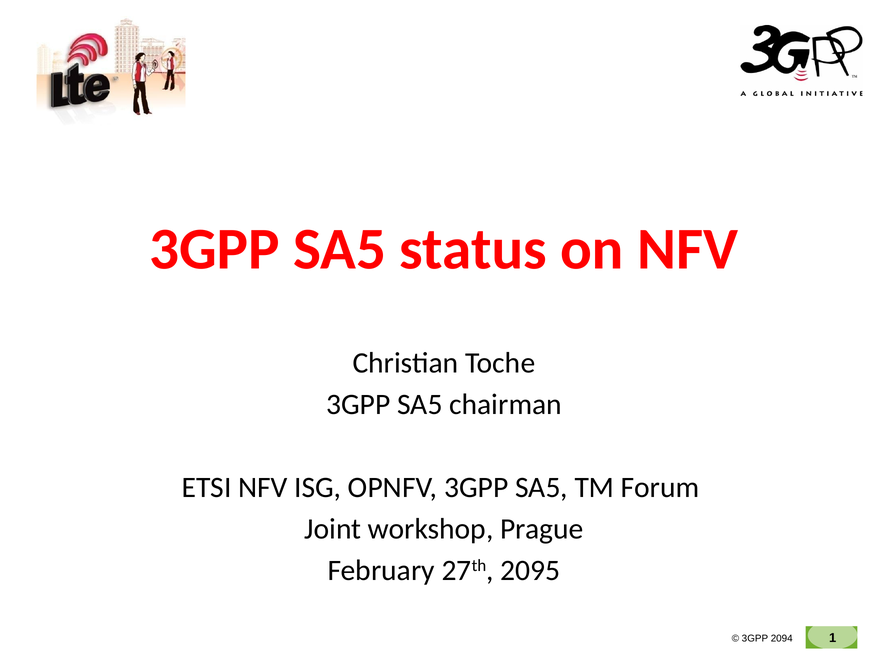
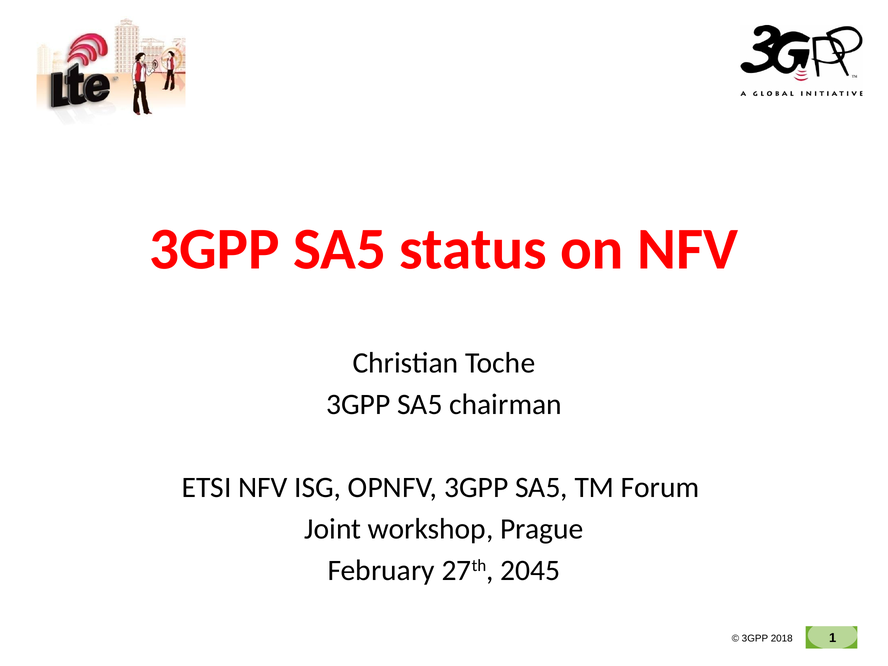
2095: 2095 -> 2045
2094: 2094 -> 2018
